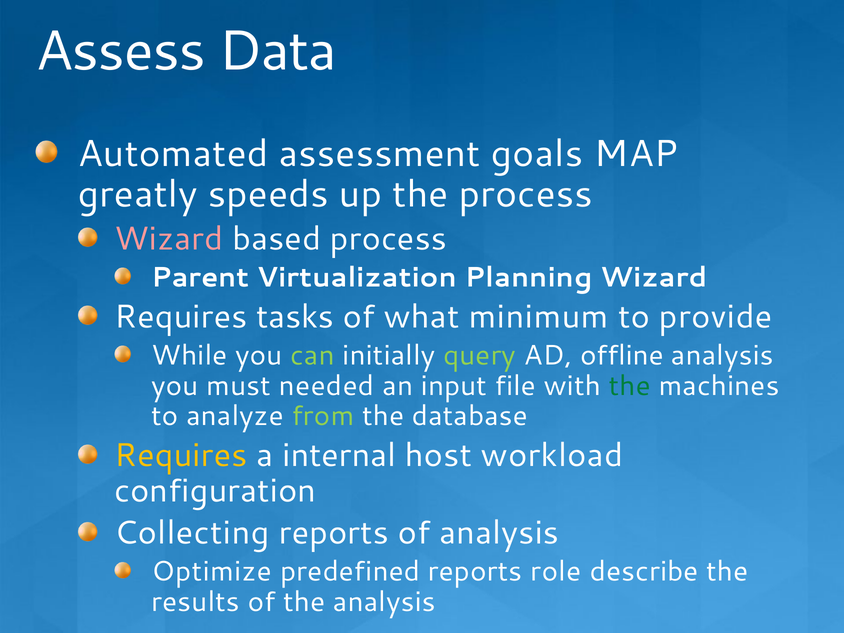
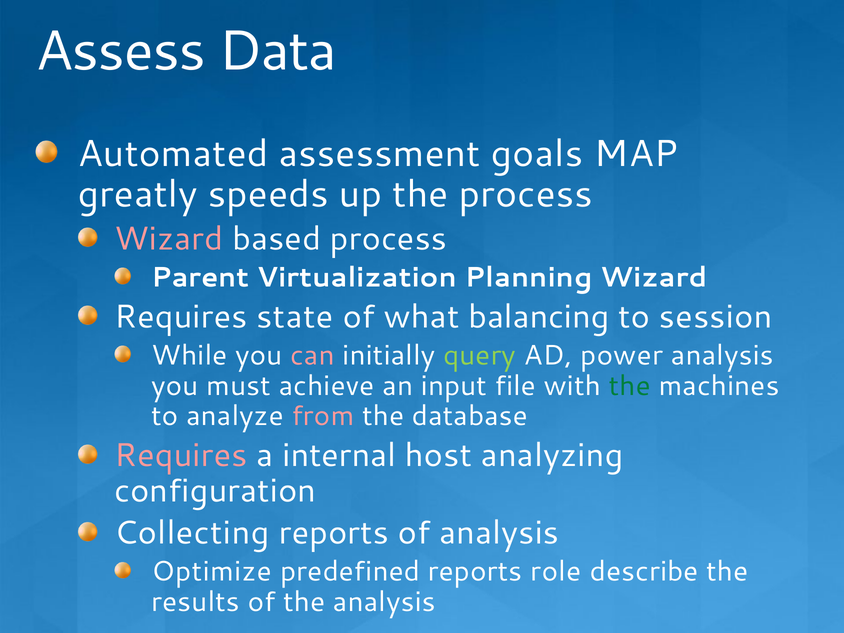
tasks: tasks -> state
minimum: minimum -> balancing
provide: provide -> session
can colour: light green -> pink
offline: offline -> power
needed: needed -> achieve
from colour: light green -> pink
Requires at (181, 456) colour: yellow -> pink
workload: workload -> analyzing
